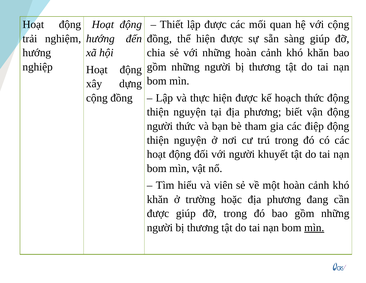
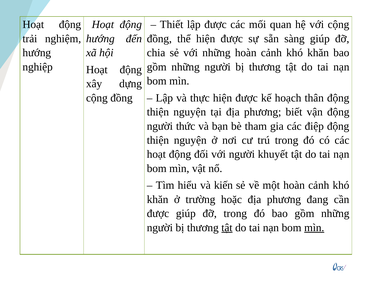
hoạch thức: thức -> thân
viên: viên -> kiến
tật at (227, 227) underline: none -> present
